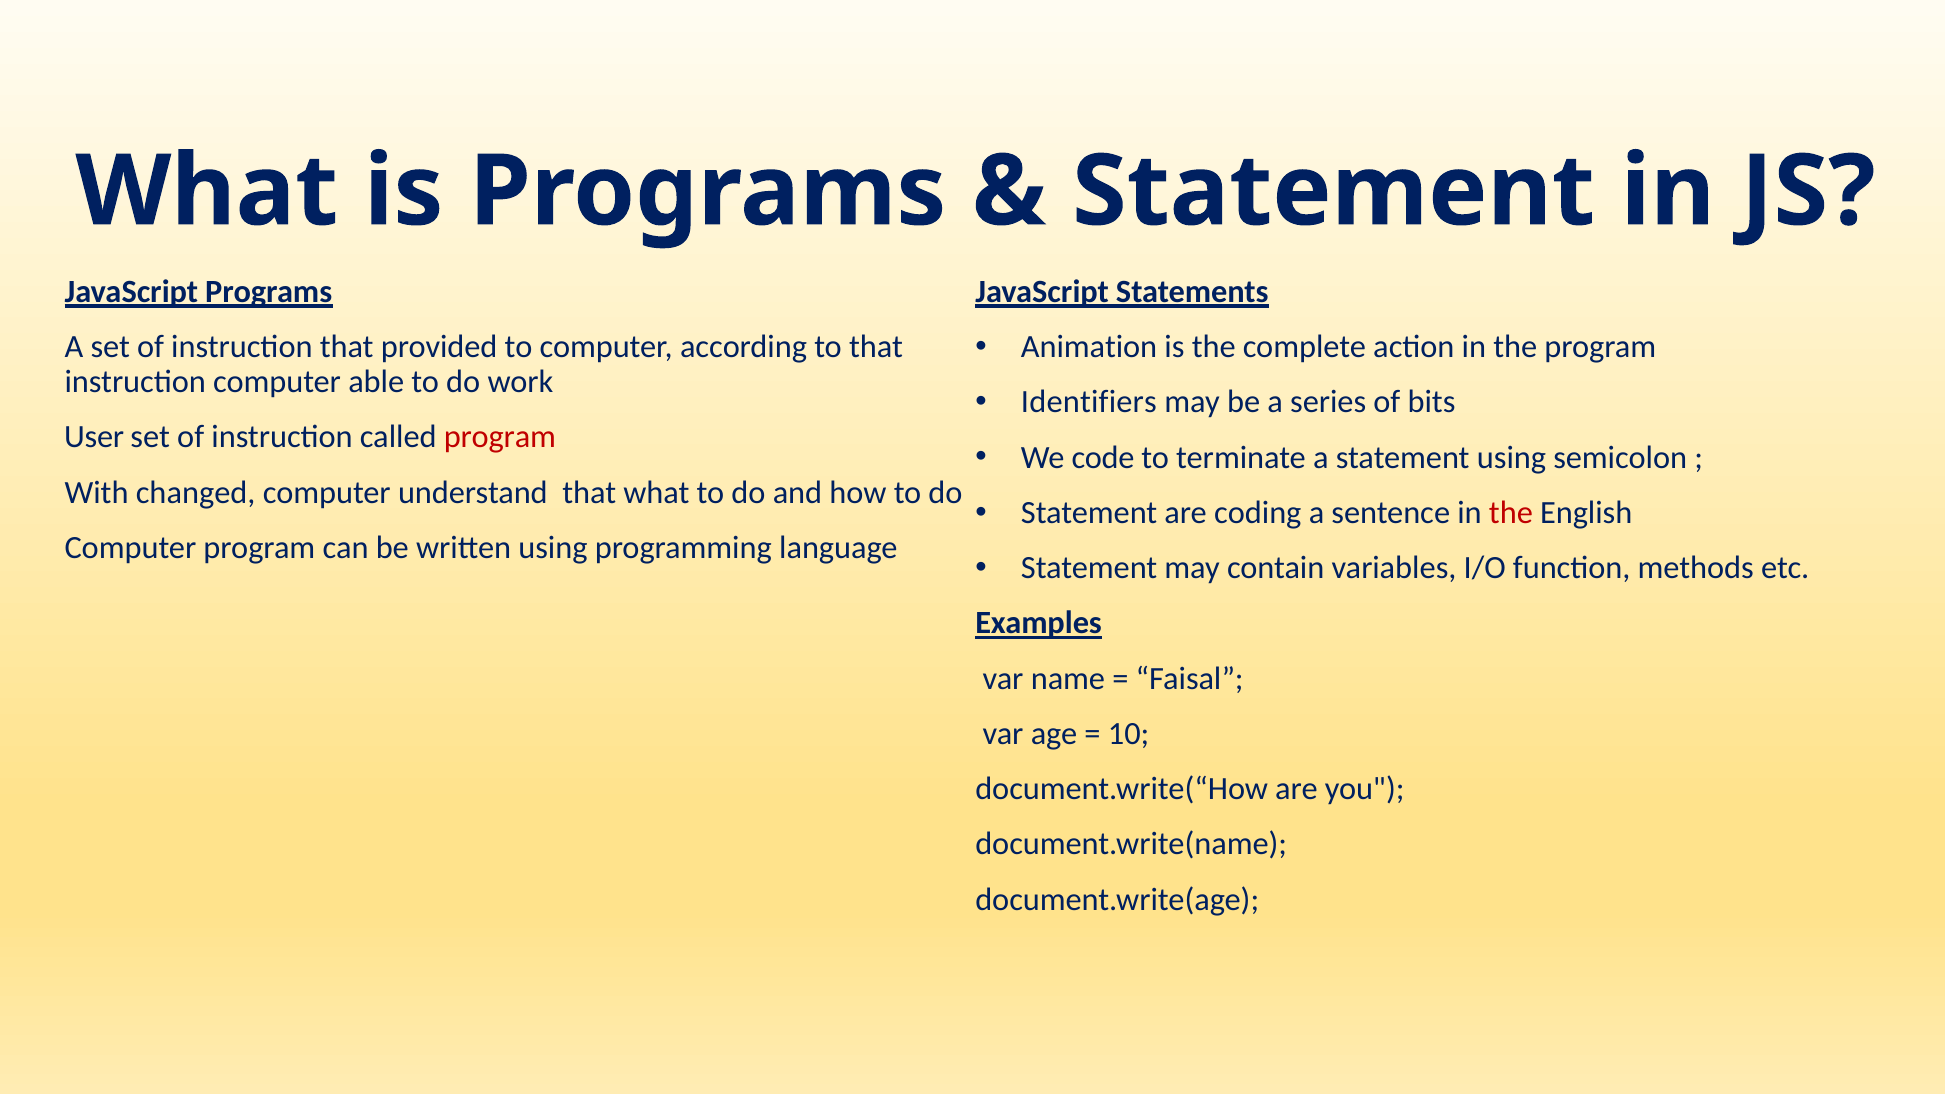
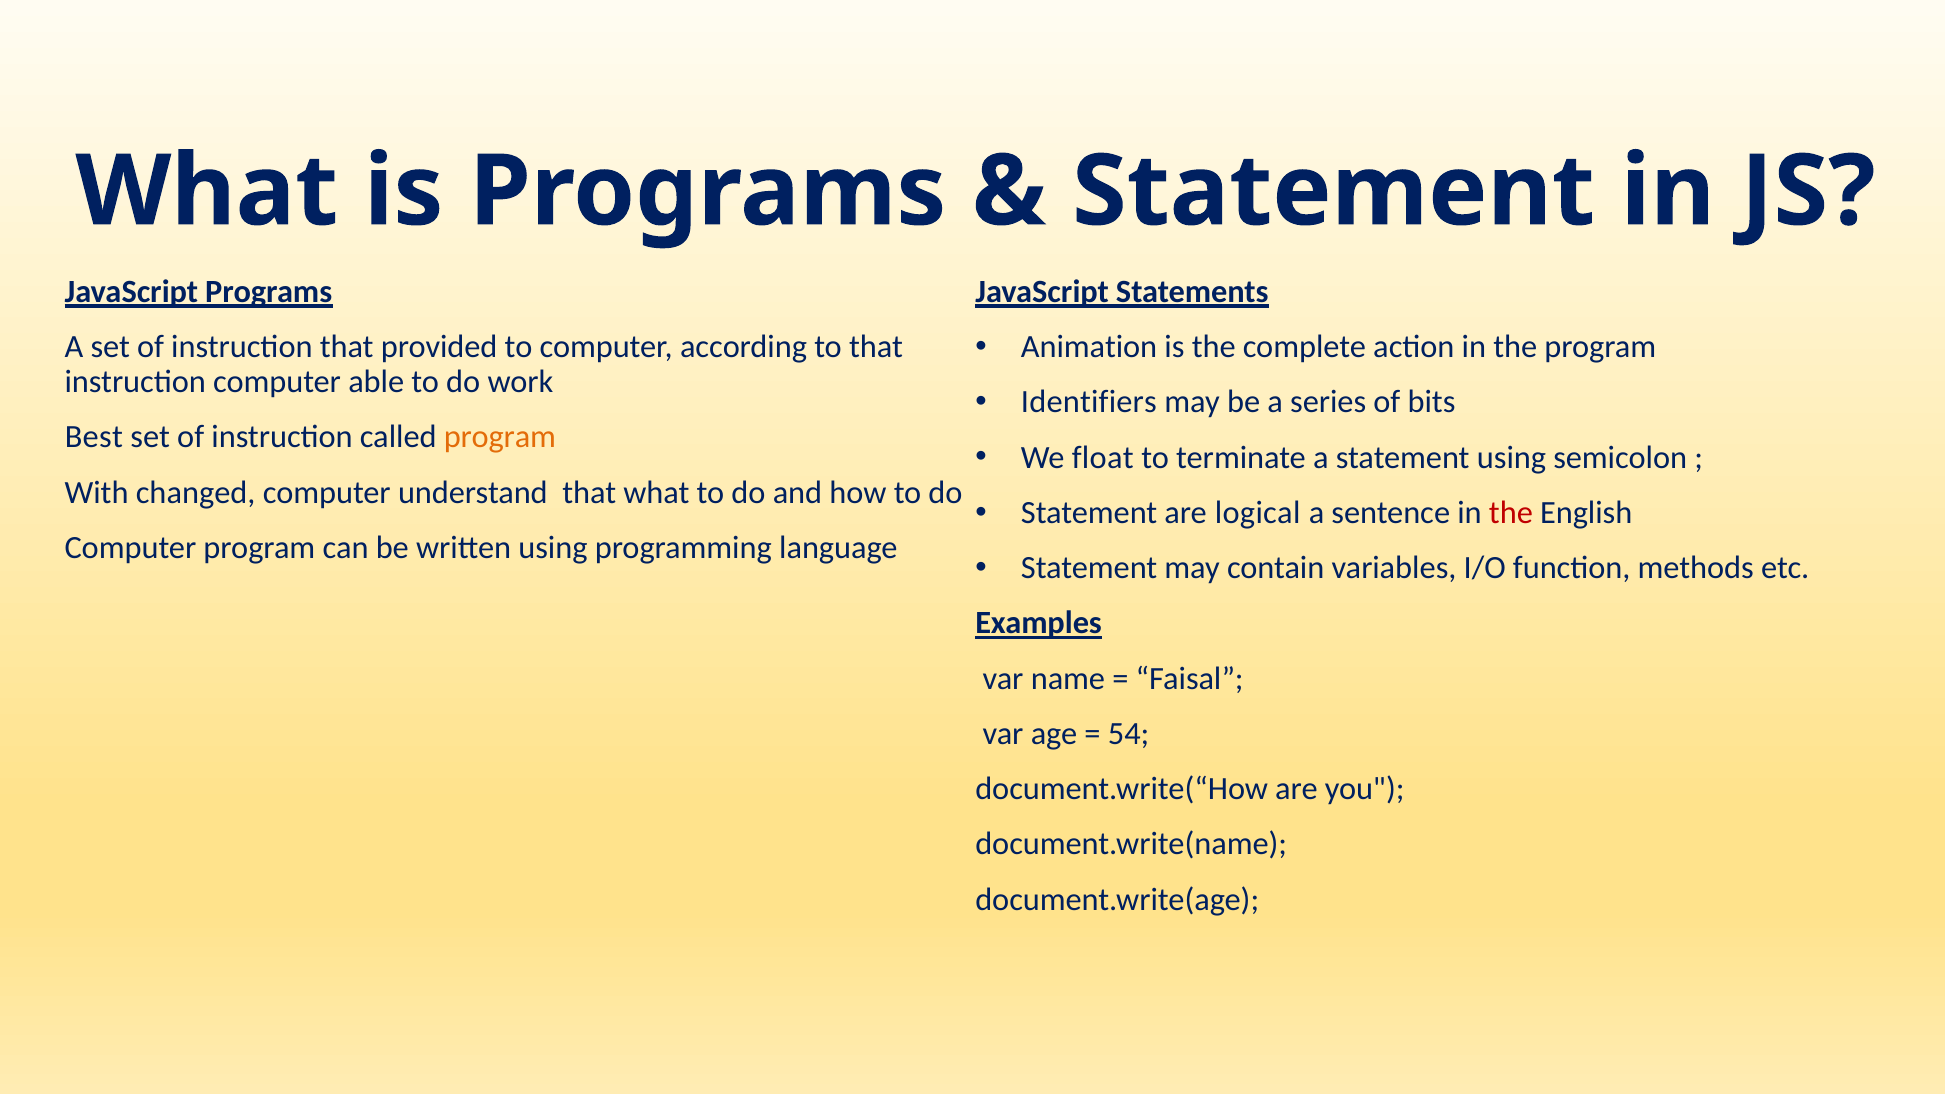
User: User -> Best
program at (500, 437) colour: red -> orange
code: code -> float
coding: coding -> logical
10: 10 -> 54
